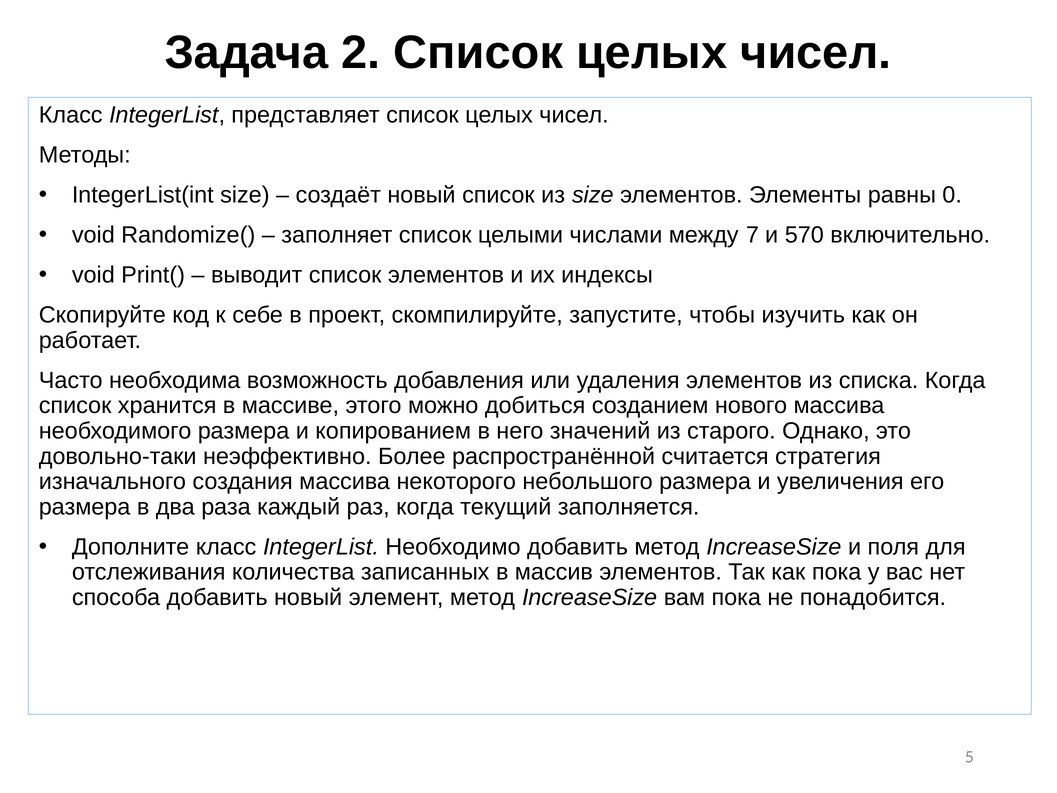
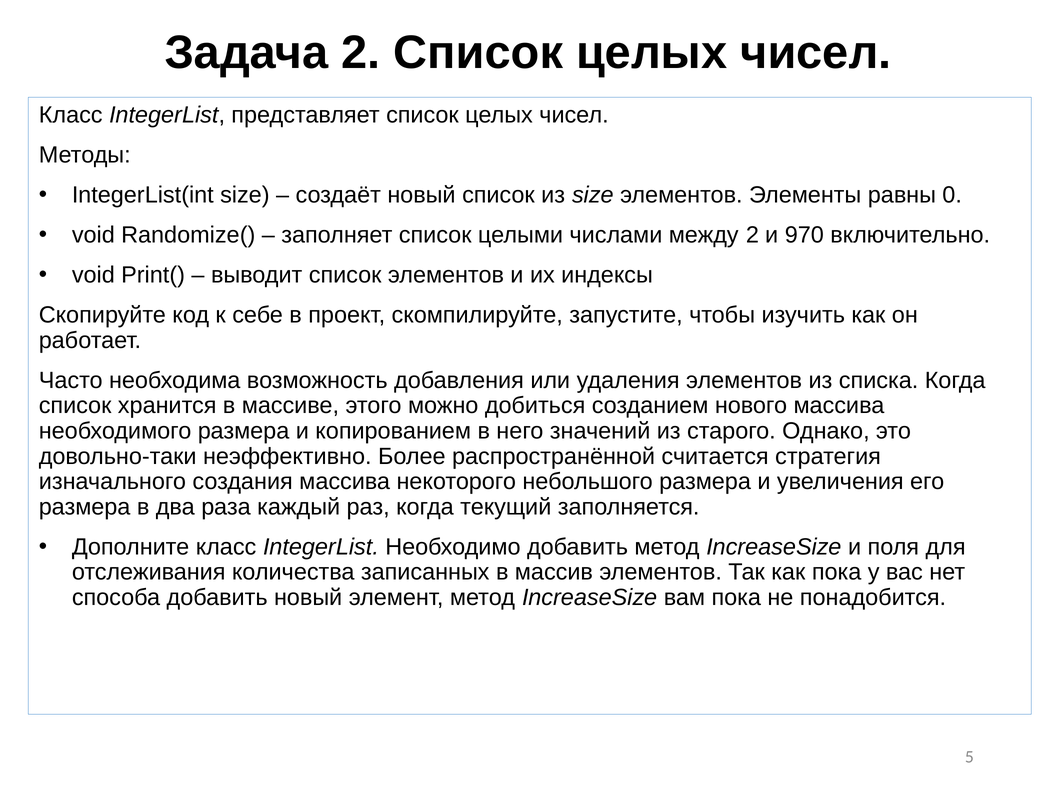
между 7: 7 -> 2
570: 570 -> 970
